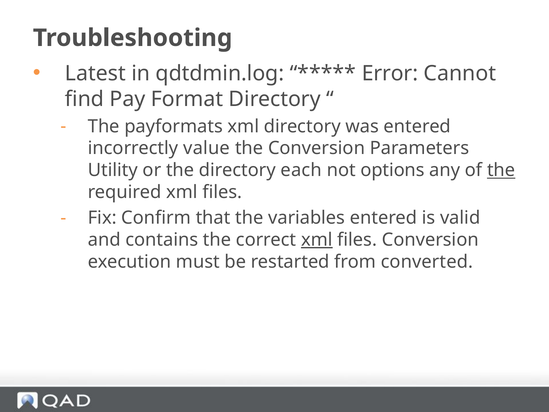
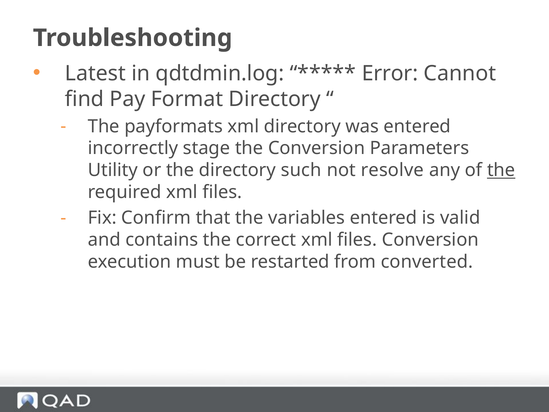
value: value -> stage
each: each -> such
options: options -> resolve
xml at (317, 240) underline: present -> none
